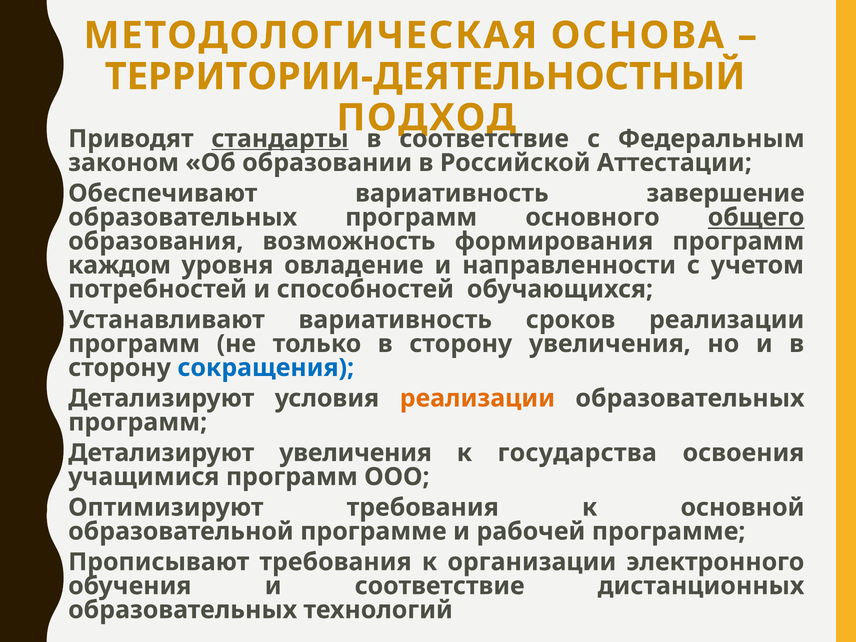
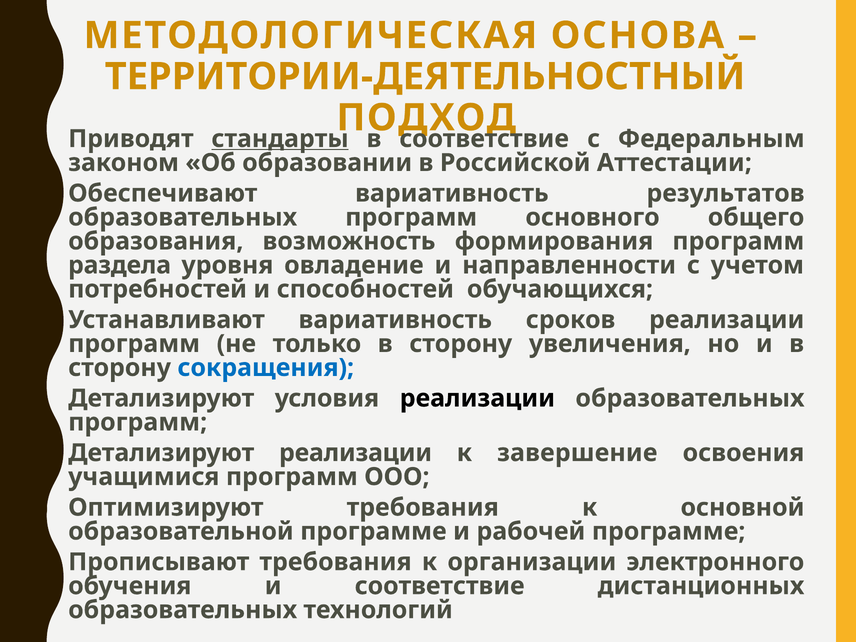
завершение: завершение -> результатов
общего underline: present -> none
каждом: каждом -> раздела
реализации at (477, 398) colour: orange -> black
Детализируют увеличения: увеличения -> реализации
государства: государства -> завершение
